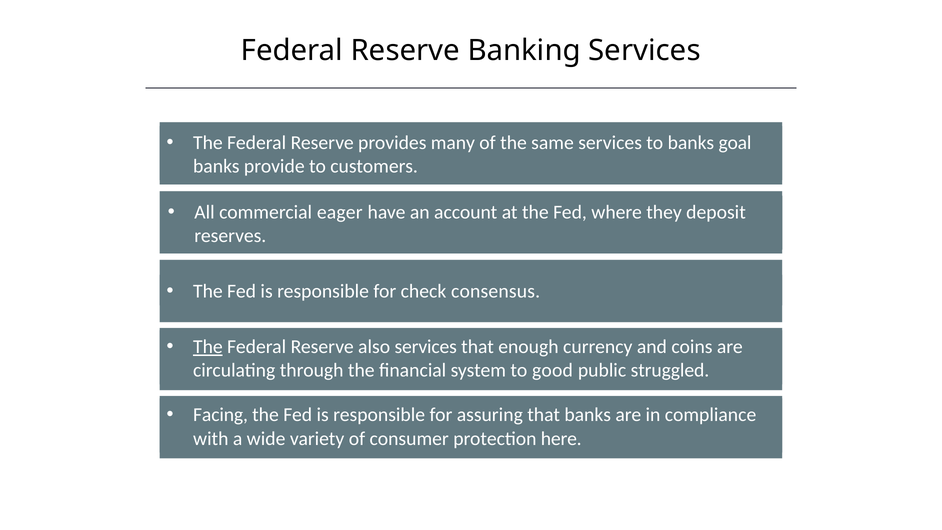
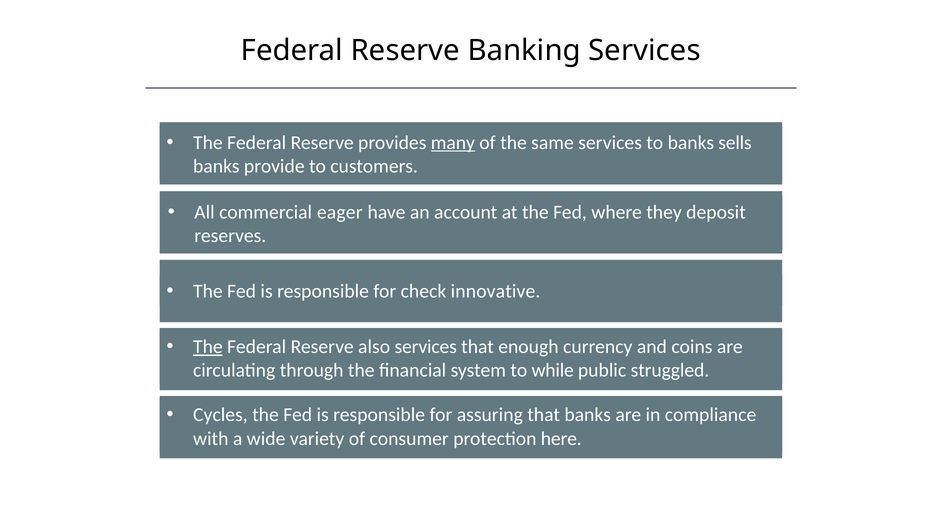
many underline: none -> present
goal: goal -> sells
consensus: consensus -> innovative
good: good -> while
Facing: Facing -> Cycles
